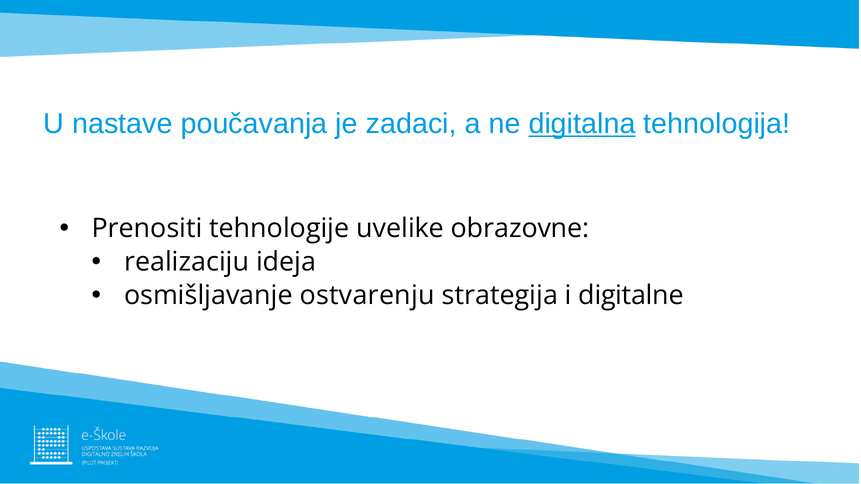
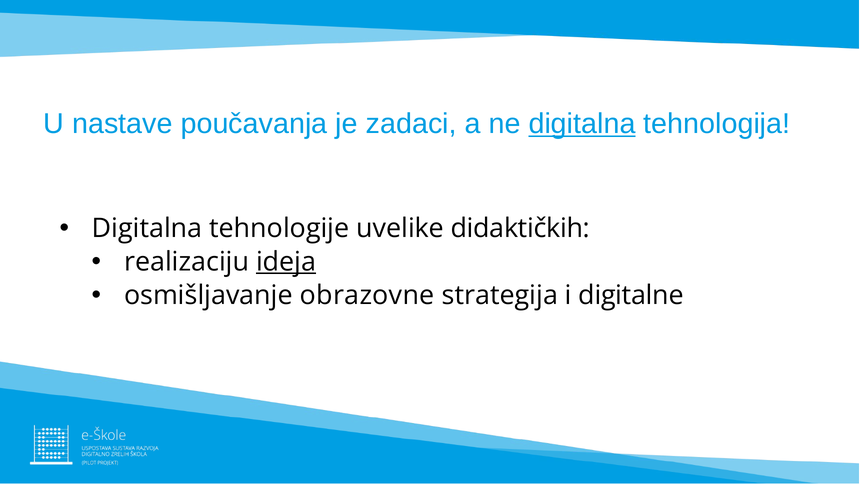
Prenositi at (147, 228): Prenositi -> Digitalna
obrazovne: obrazovne -> didaktičkih
ideja underline: none -> present
ostvarenju: ostvarenju -> obrazovne
